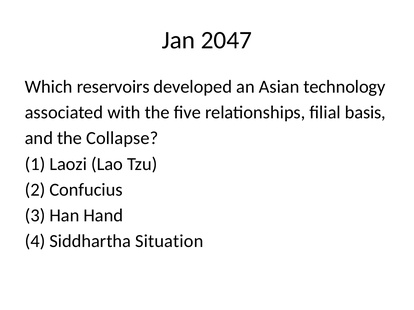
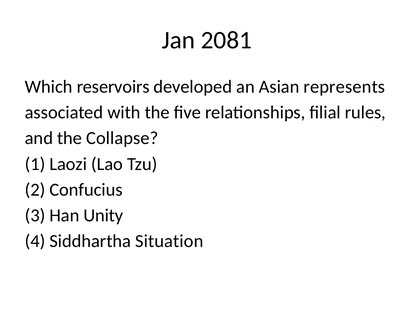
2047: 2047 -> 2081
technology: technology -> represents
basis: basis -> rules
Hand: Hand -> Unity
